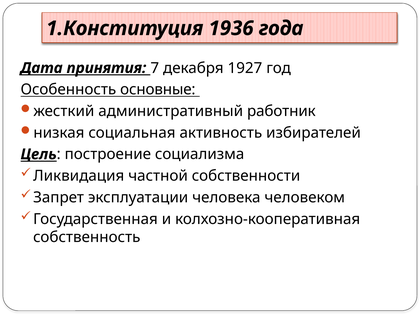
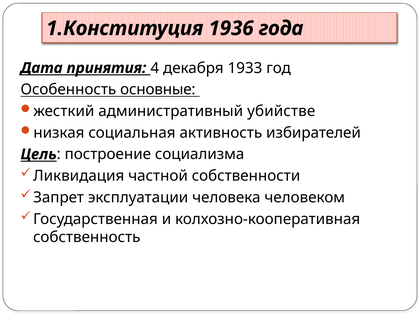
7: 7 -> 4
1927: 1927 -> 1933
работник: работник -> убийстве
